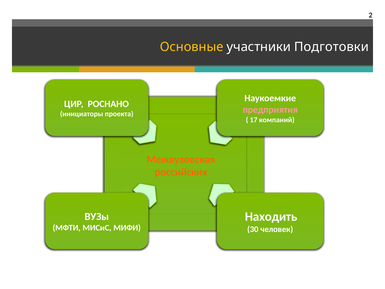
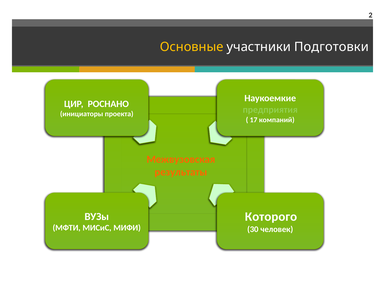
предприятия colour: pink -> light green
российских: российских -> результаты
Находить: Находить -> Которого
